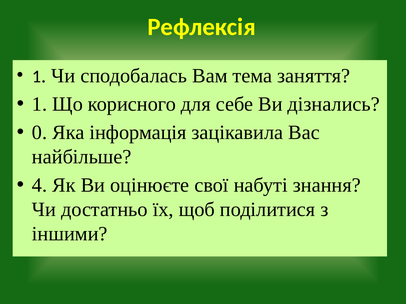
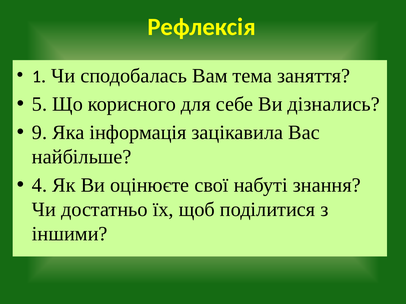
1 at (40, 104): 1 -> 5
0: 0 -> 9
